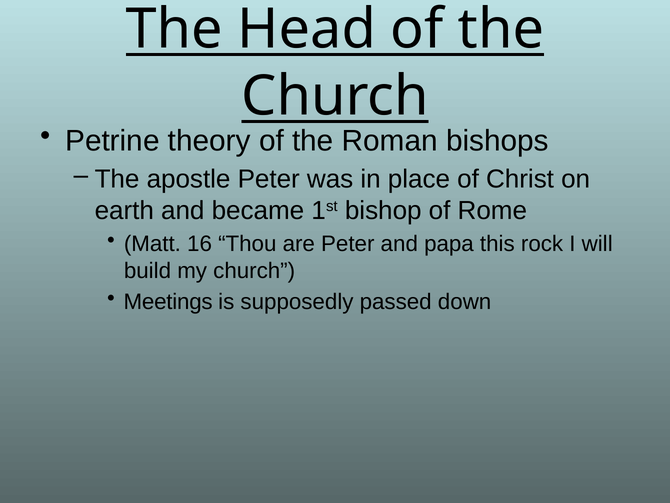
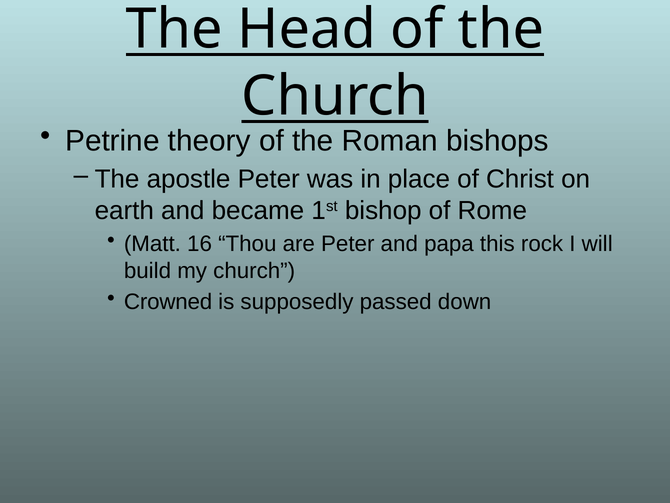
Meetings: Meetings -> Crowned
